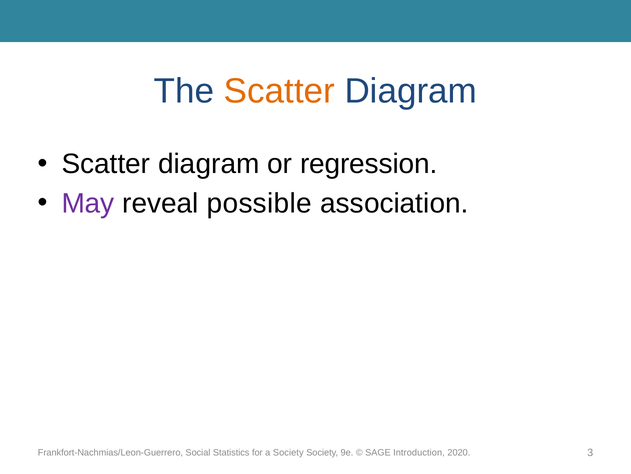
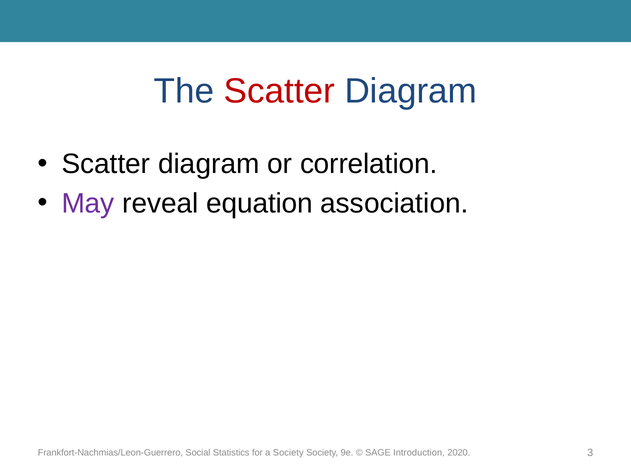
Scatter at (279, 91) colour: orange -> red
regression: regression -> correlation
possible: possible -> equation
